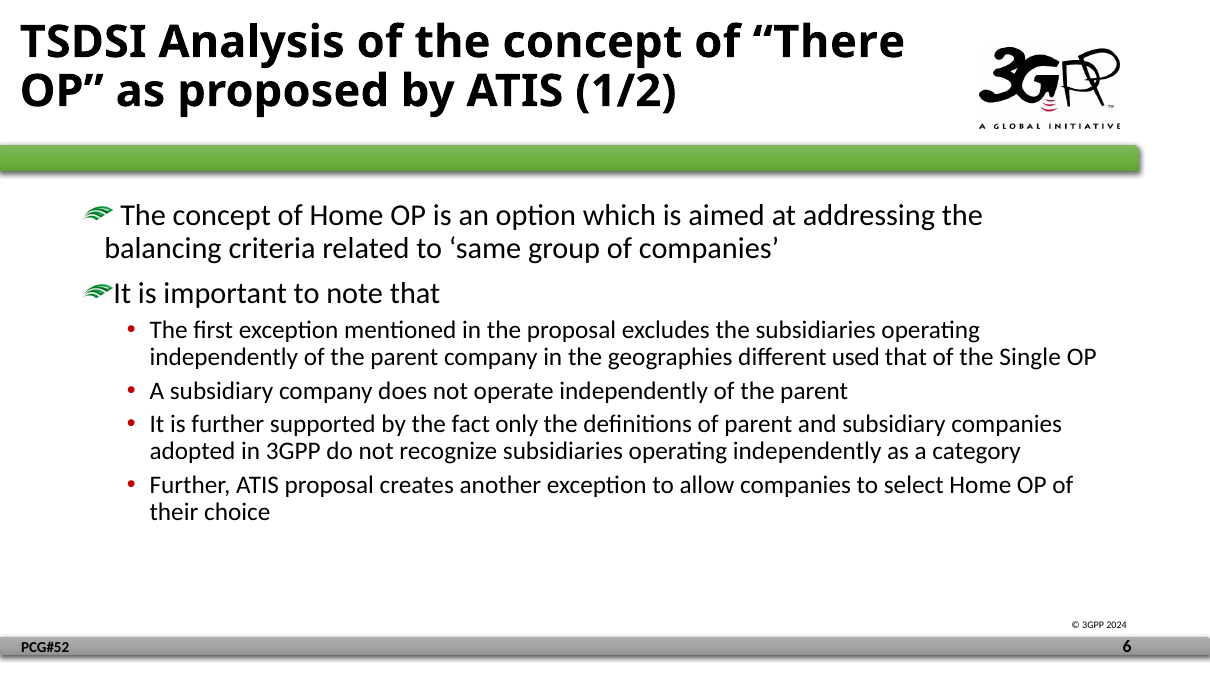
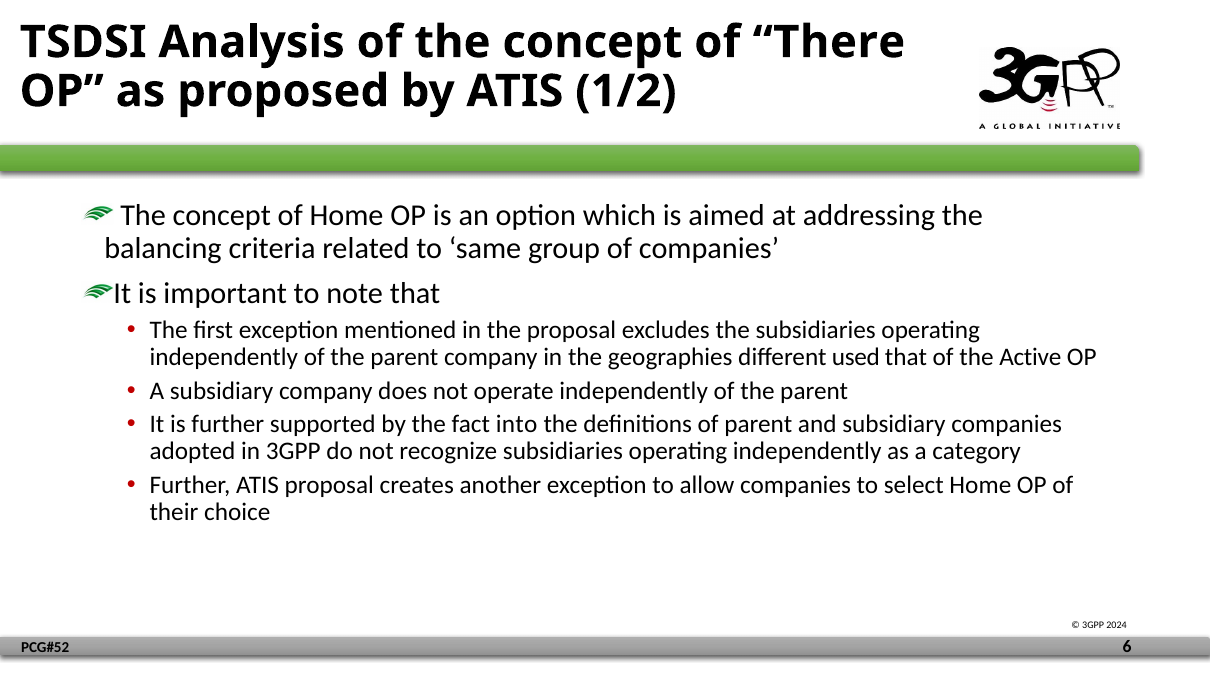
Single: Single -> Active
only: only -> into
